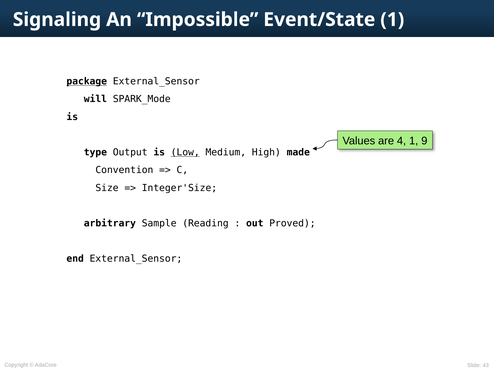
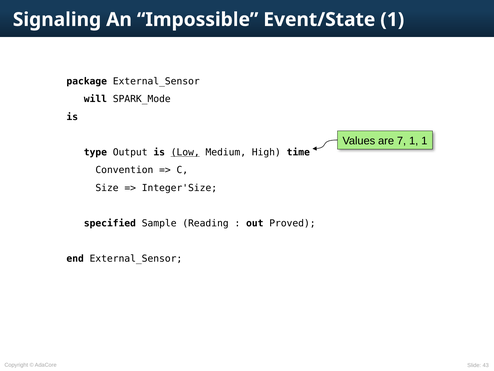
package underline: present -> none
4: 4 -> 7
1 9: 9 -> 1
made: made -> time
arbitrary: arbitrary -> specified
